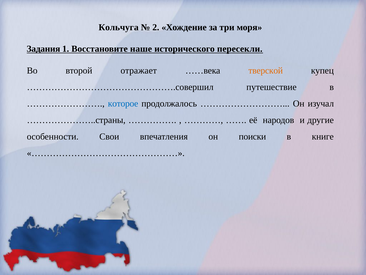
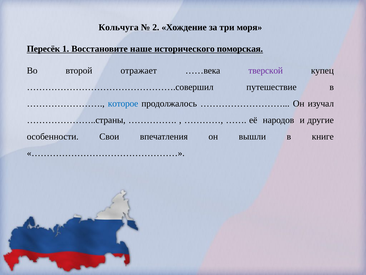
Задания: Задания -> Пересёк
пересекли: пересекли -> поморская
тверской colour: orange -> purple
поиски: поиски -> вышли
